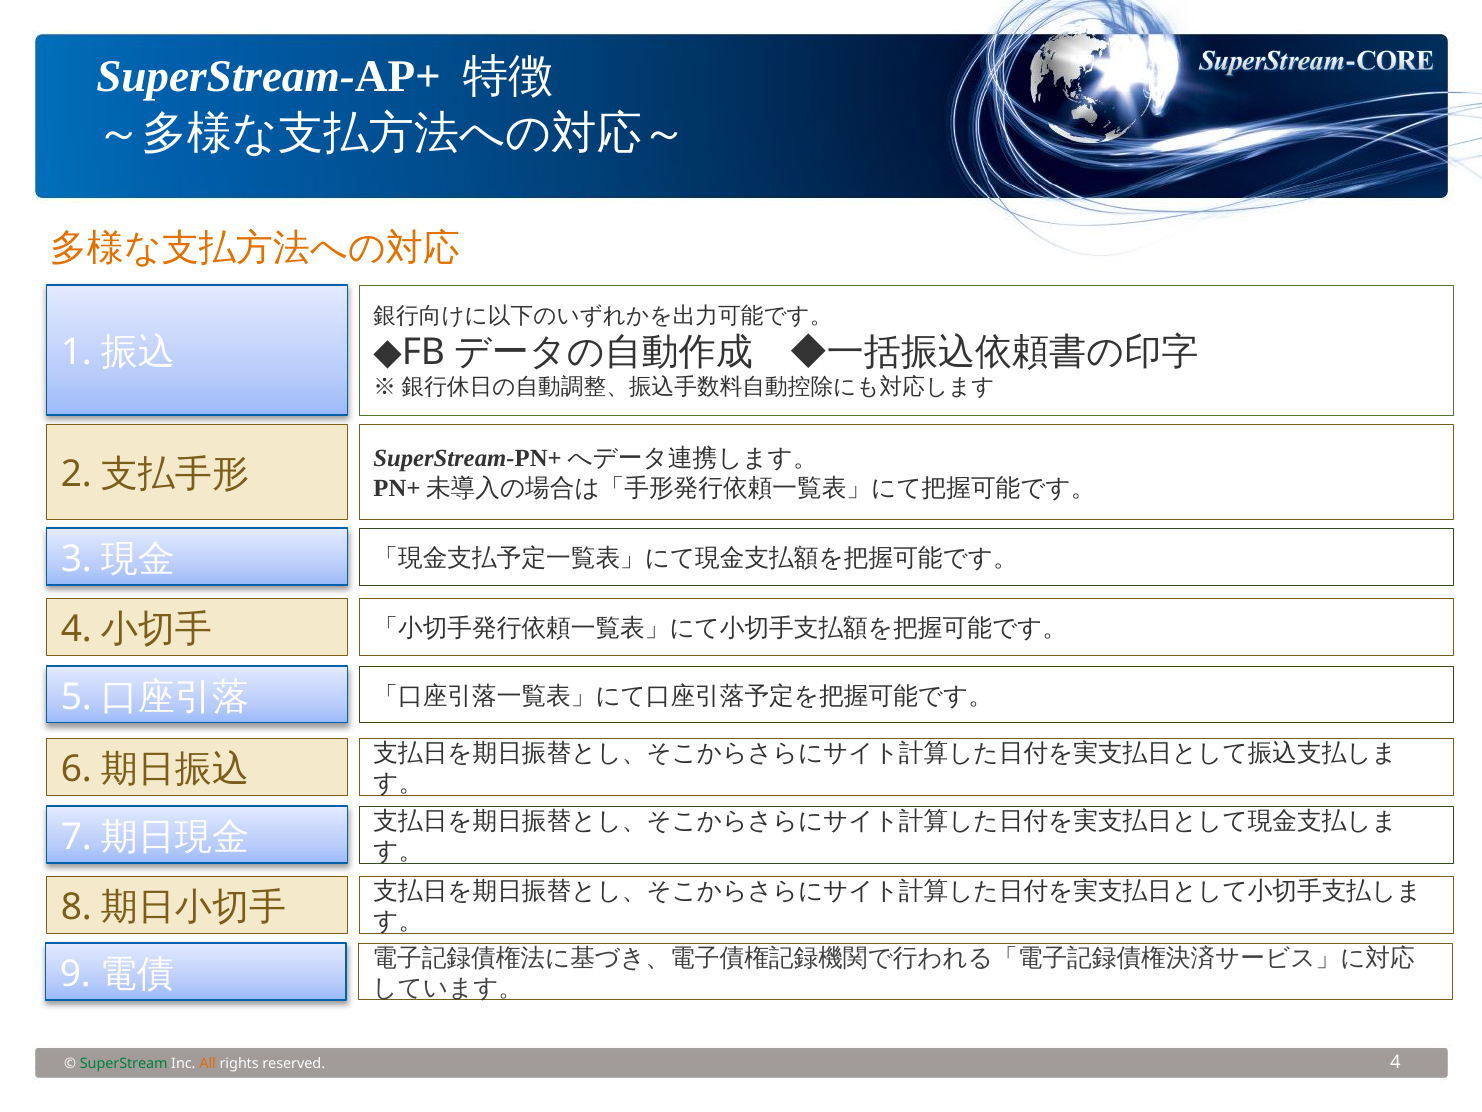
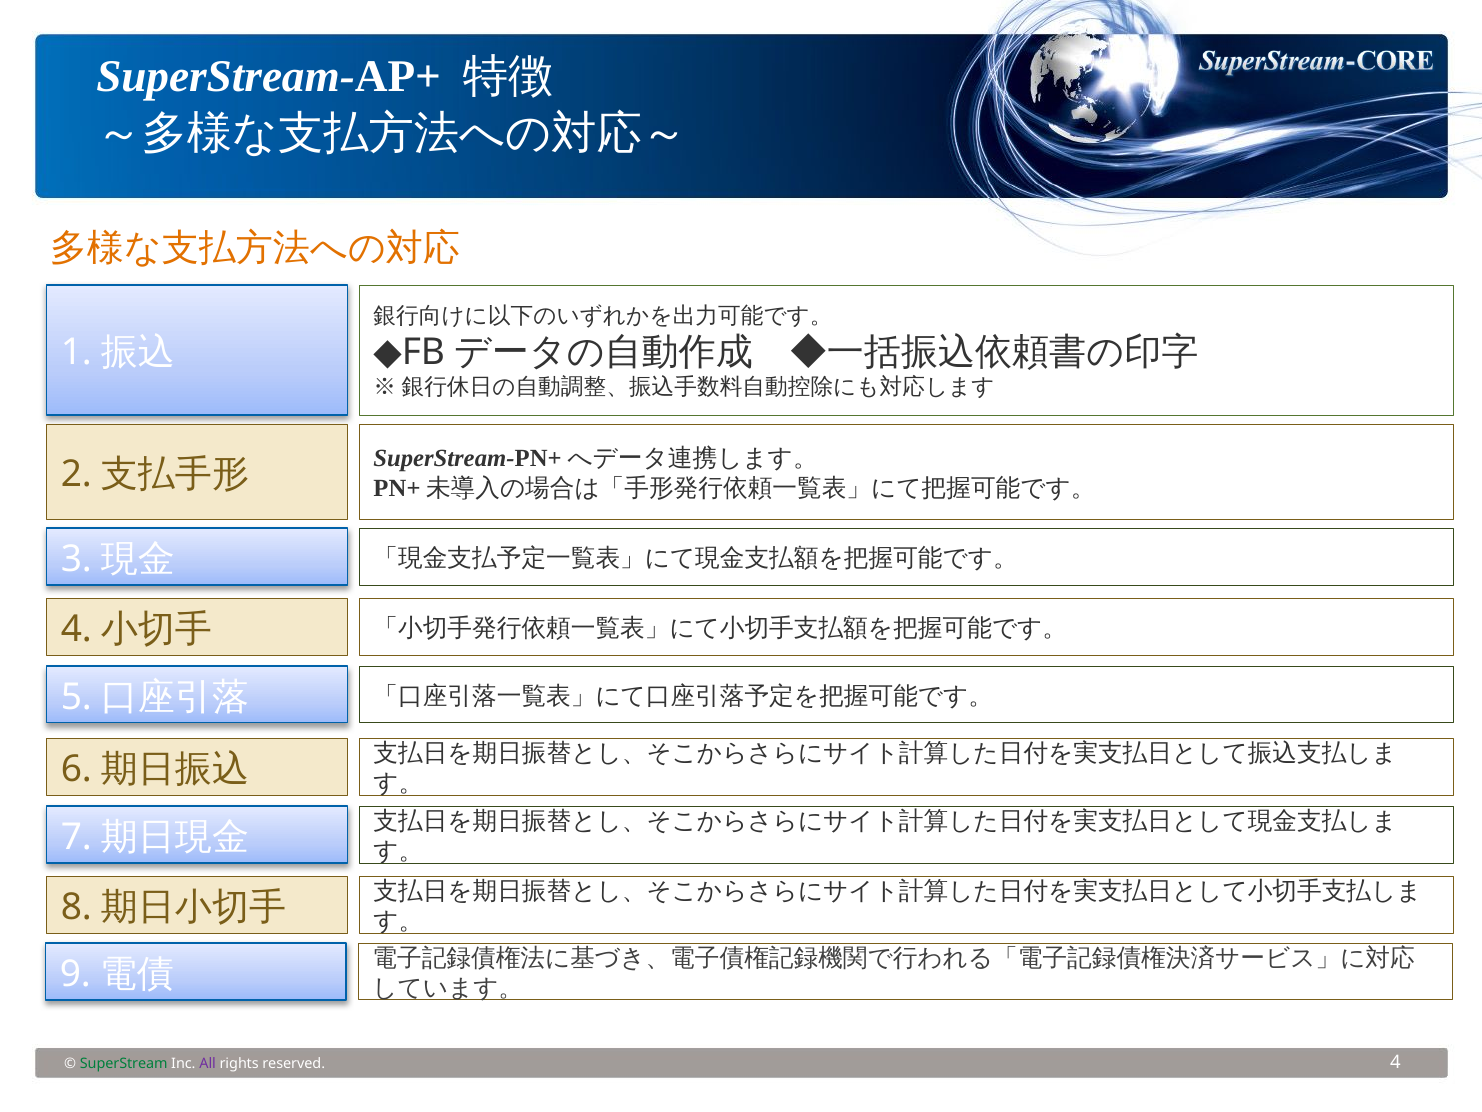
All colour: orange -> purple
